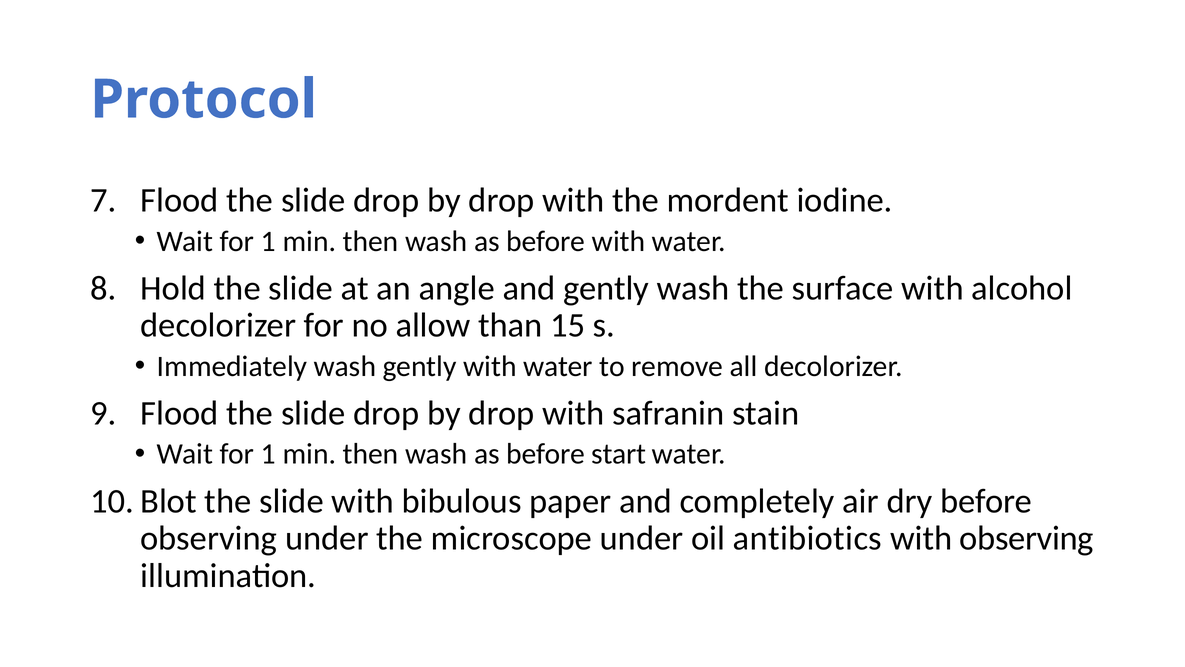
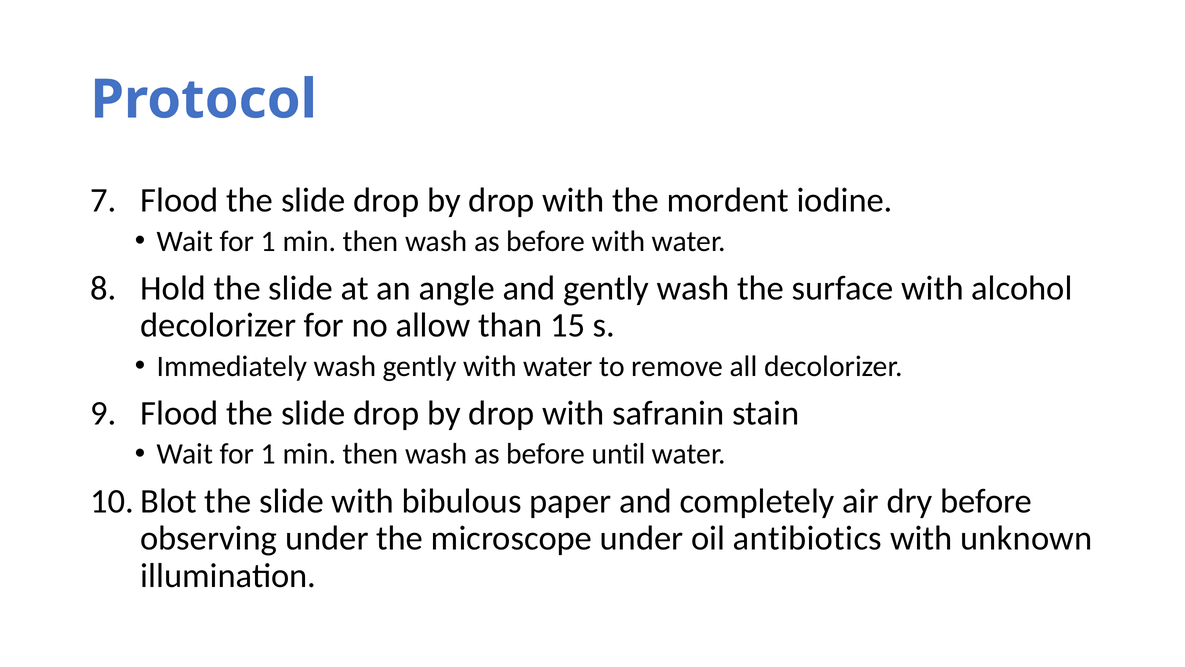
start: start -> until
with observing: observing -> unknown
